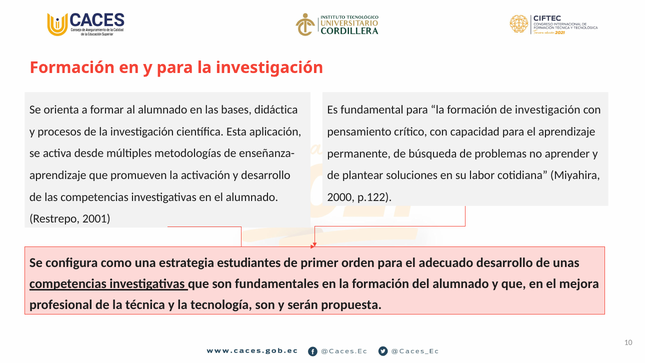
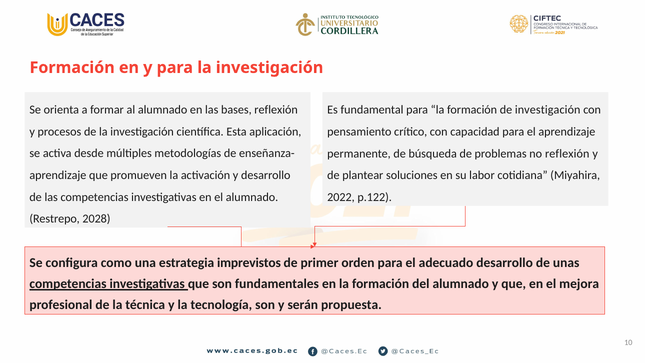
bases didáctica: didáctica -> reflexión
no aprender: aprender -> reflexión
2000: 2000 -> 2022
2001: 2001 -> 2028
estudiantes: estudiantes -> imprevistos
